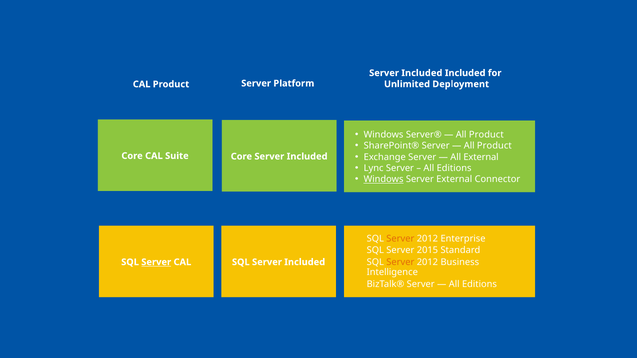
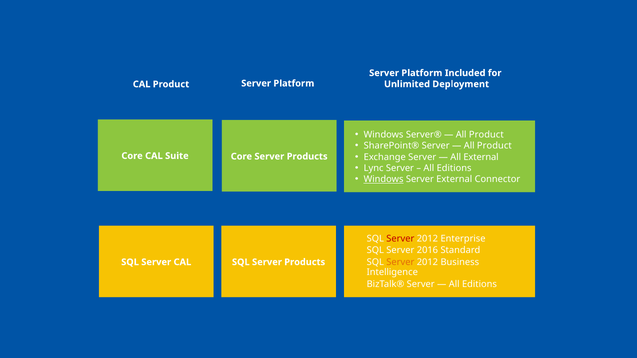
Included at (422, 73): Included -> Platform
Core Server Included: Included -> Products
Server at (400, 239) colour: orange -> red
2015: 2015 -> 2016
Server at (156, 262) underline: present -> none
SQL Server Included: Included -> Products
